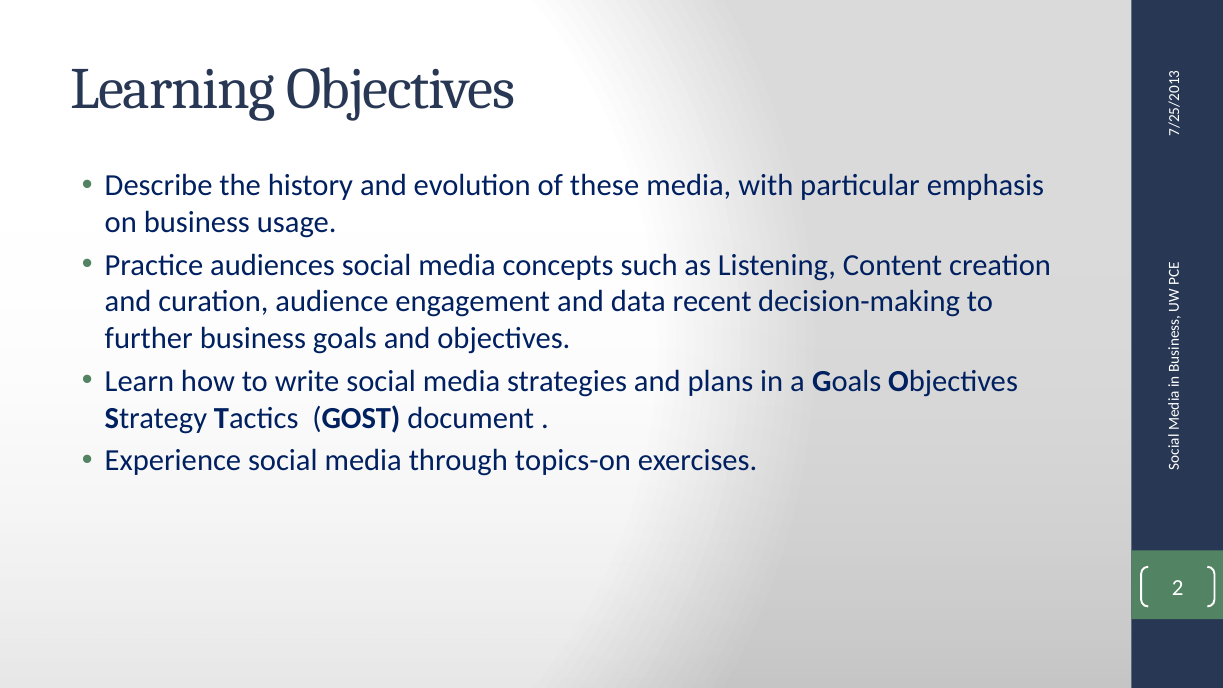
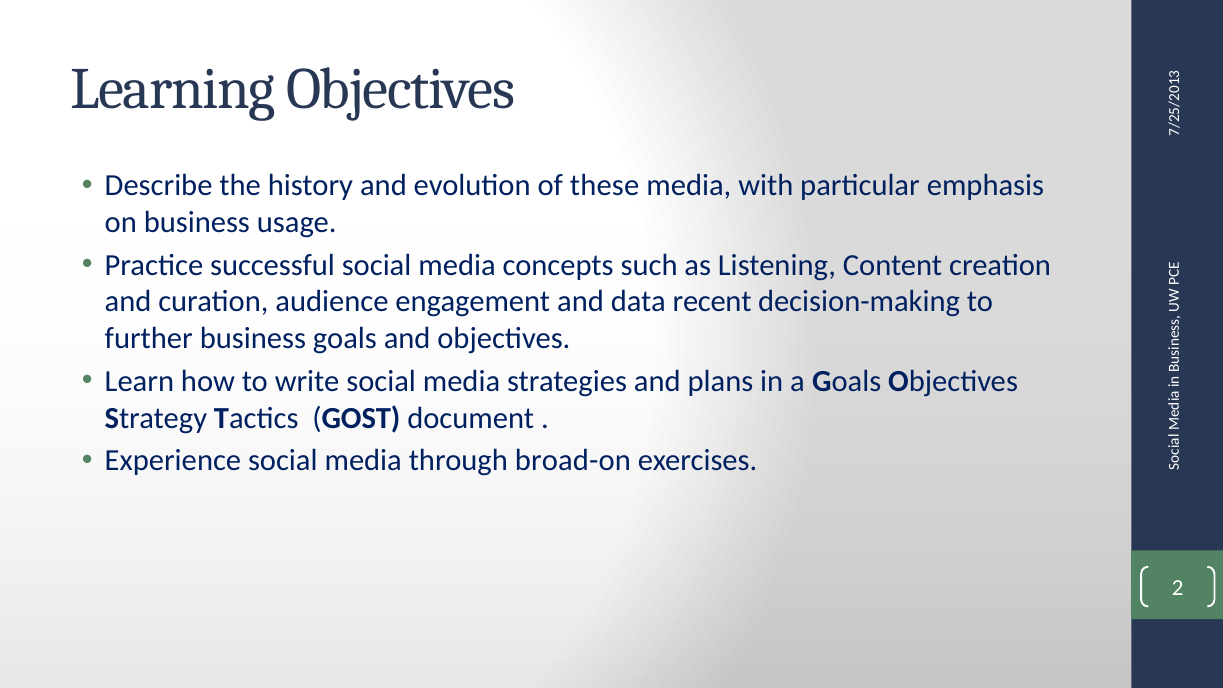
audiences: audiences -> successful
topics-on: topics-on -> broad-on
